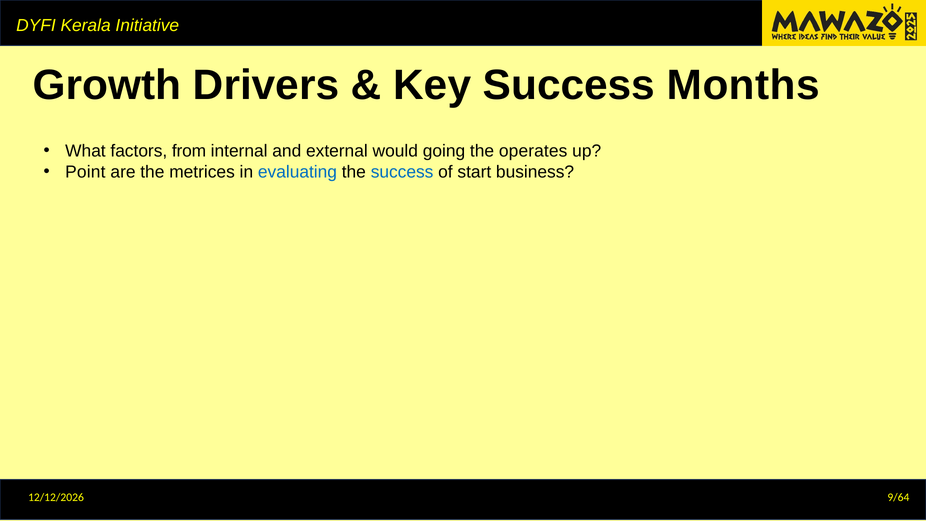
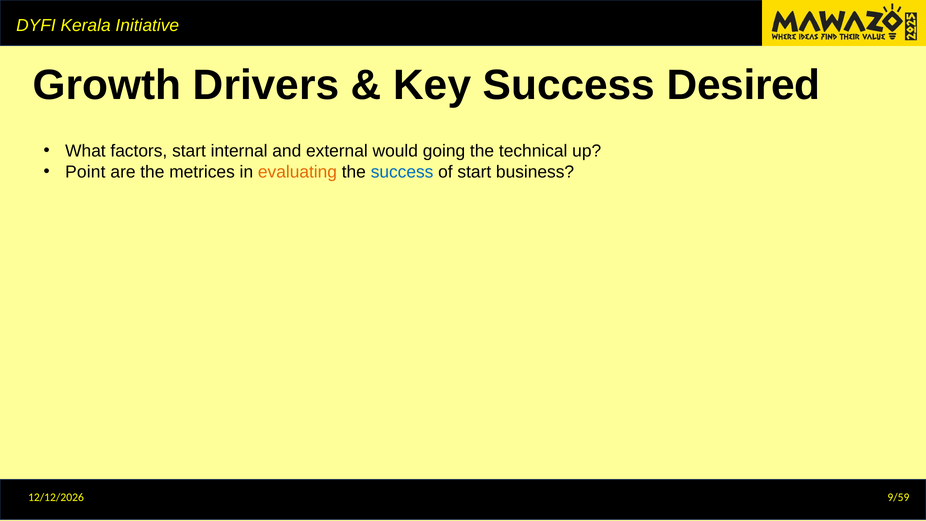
Months: Months -> Desired
factors from: from -> start
operates: operates -> technical
evaluating colour: blue -> orange
9/64: 9/64 -> 9/59
